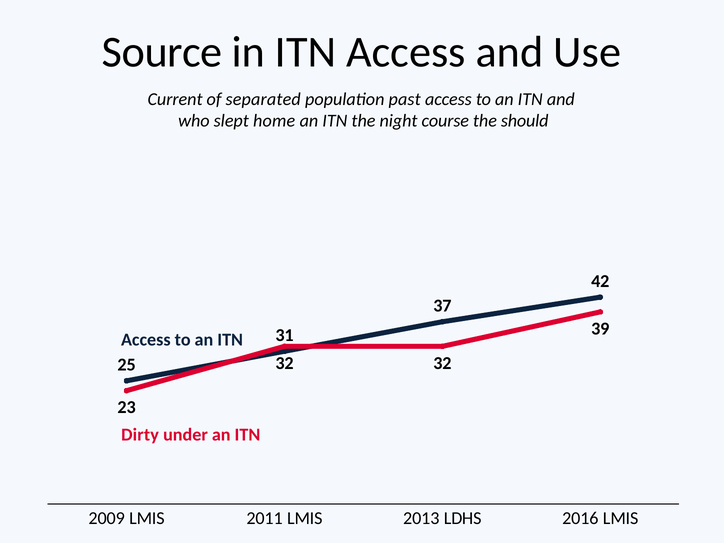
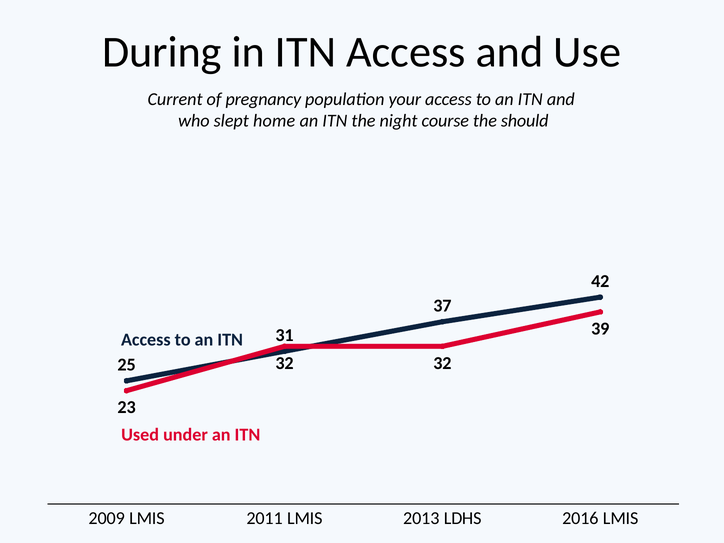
Source: Source -> During
separated: separated -> pregnancy
past: past -> your
Dirty: Dirty -> Used
